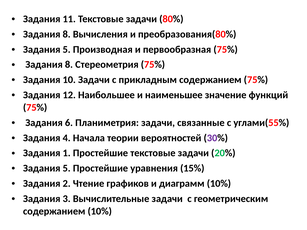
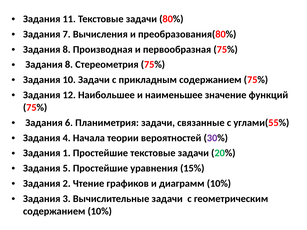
8 at (67, 34): 8 -> 7
5 at (67, 49): 5 -> 8
